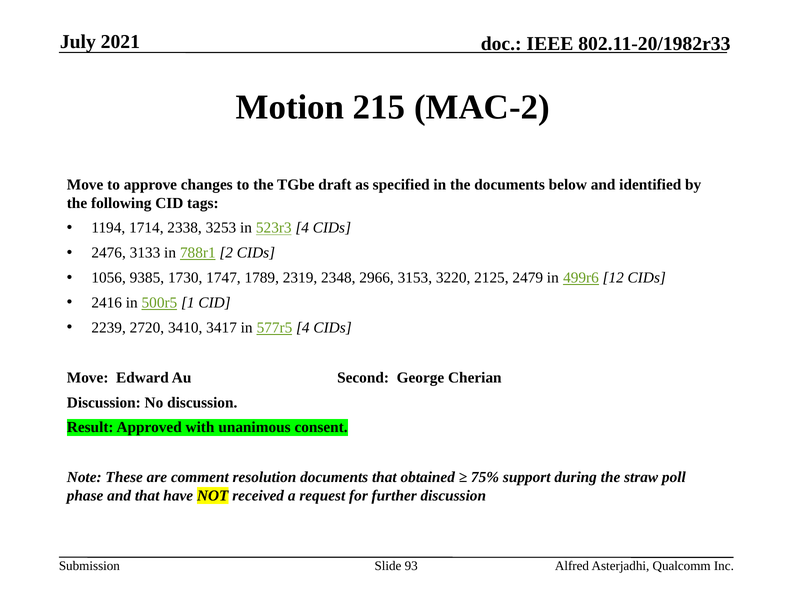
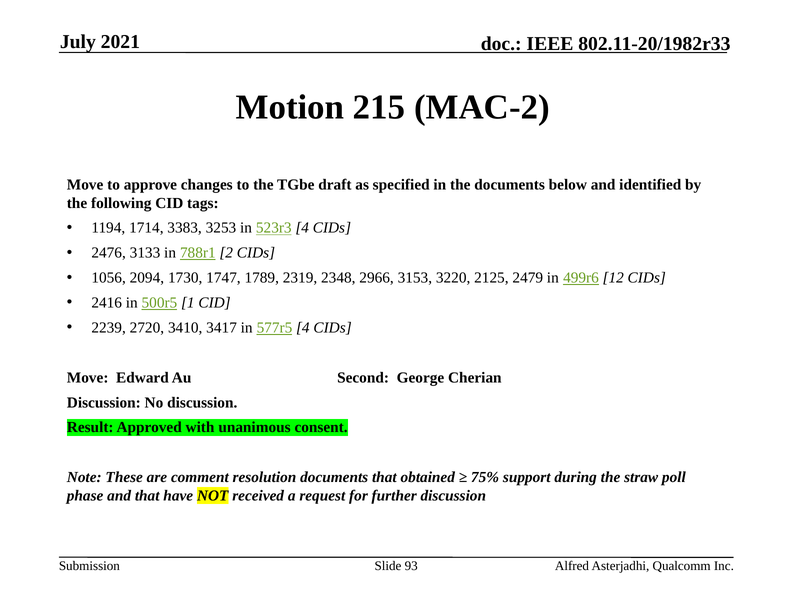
2338: 2338 -> 3383
9385: 9385 -> 2094
